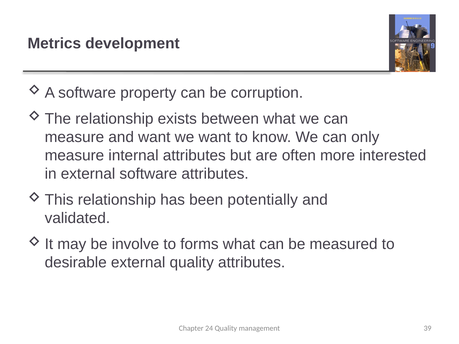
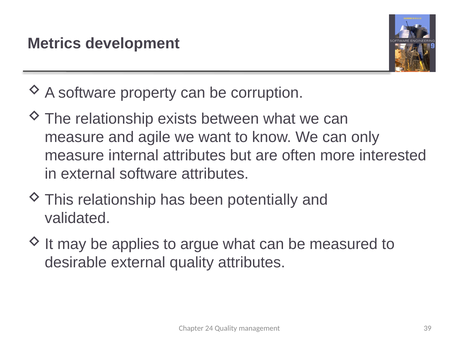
and want: want -> agile
involve: involve -> applies
forms: forms -> argue
